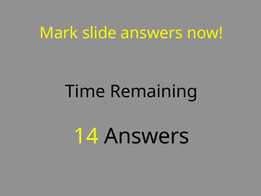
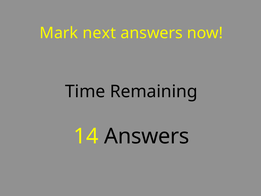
slide: slide -> next
